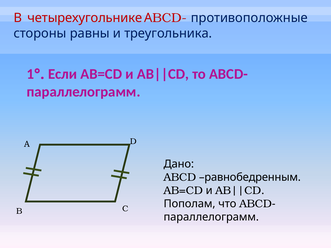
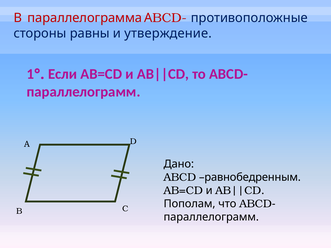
четырехугольнике: четырехугольнике -> параллелограмма
треугольника: треугольника -> утверждение
